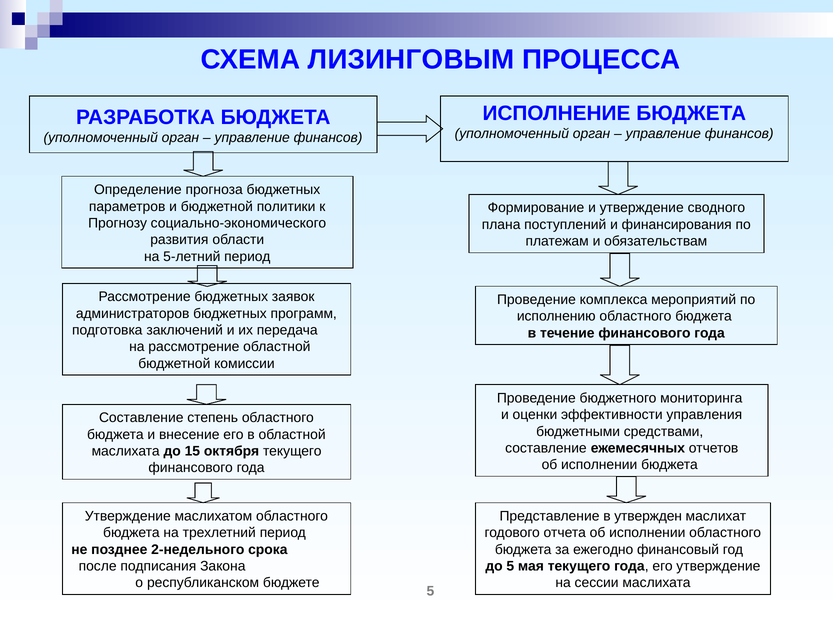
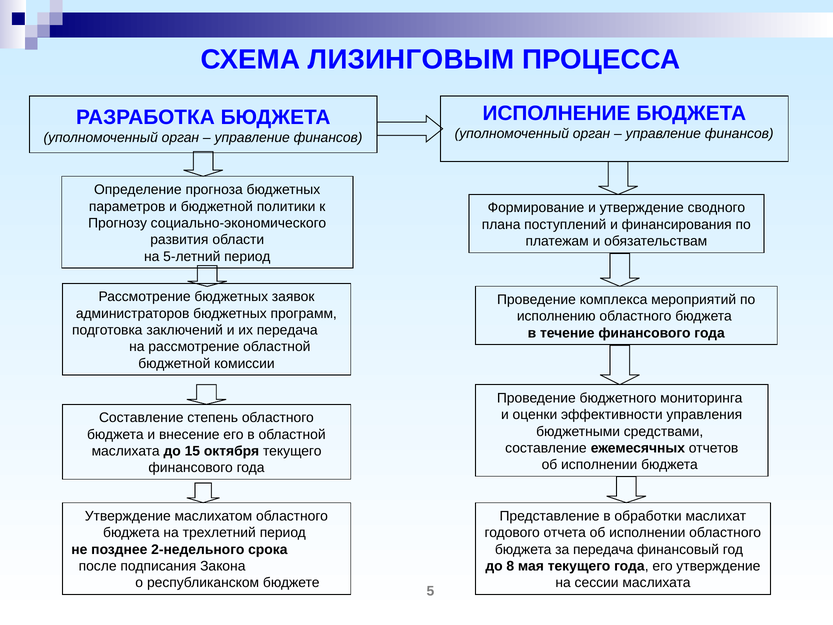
утвержден: утвержден -> обработки
за ежегодно: ежегодно -> передача
до 5: 5 -> 8
